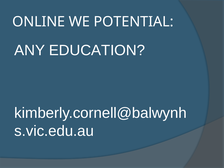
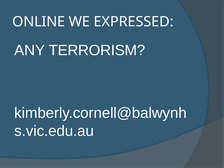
POTENTIAL: POTENTIAL -> EXPRESSED
EDUCATION: EDUCATION -> TERRORISM
